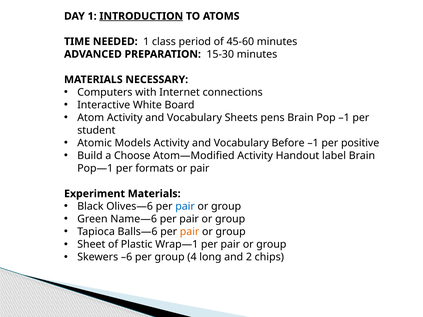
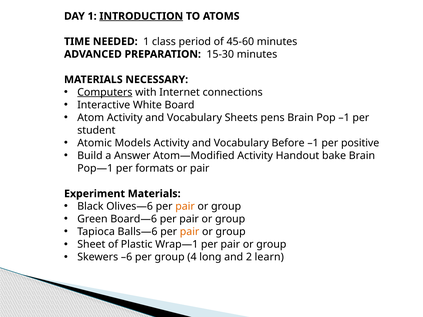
Computers underline: none -> present
Choose: Choose -> Answer
label: label -> bake
pair at (185, 207) colour: blue -> orange
Name—6: Name—6 -> Board—6
chips: chips -> learn
